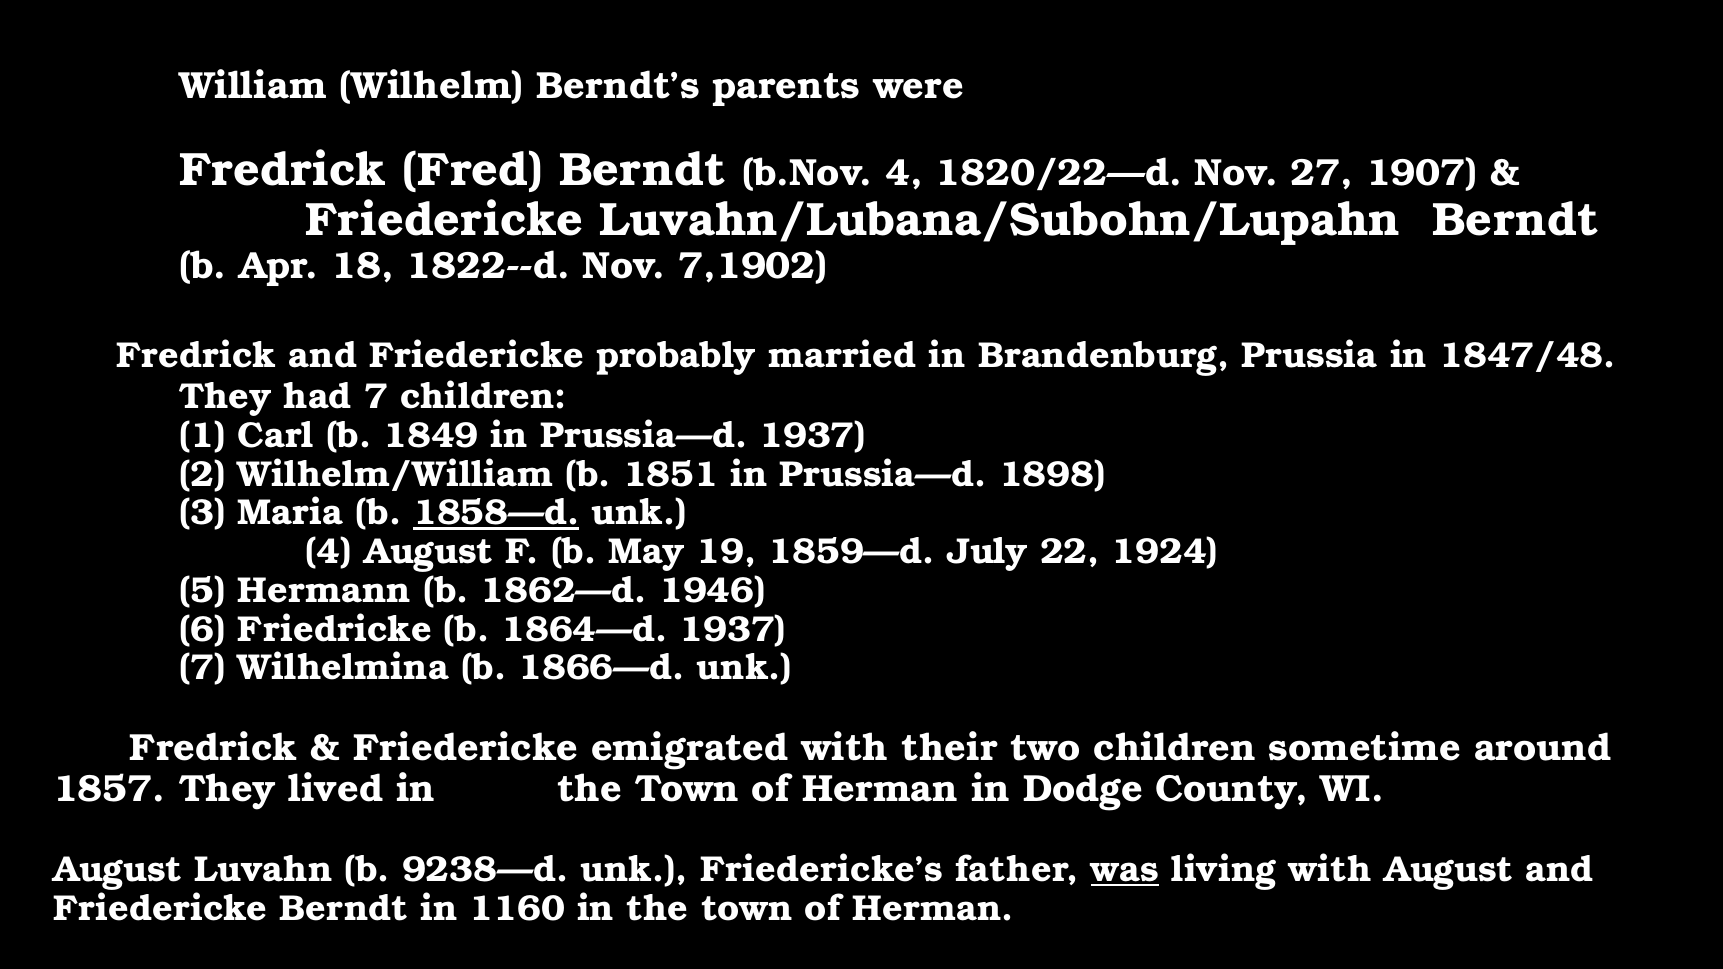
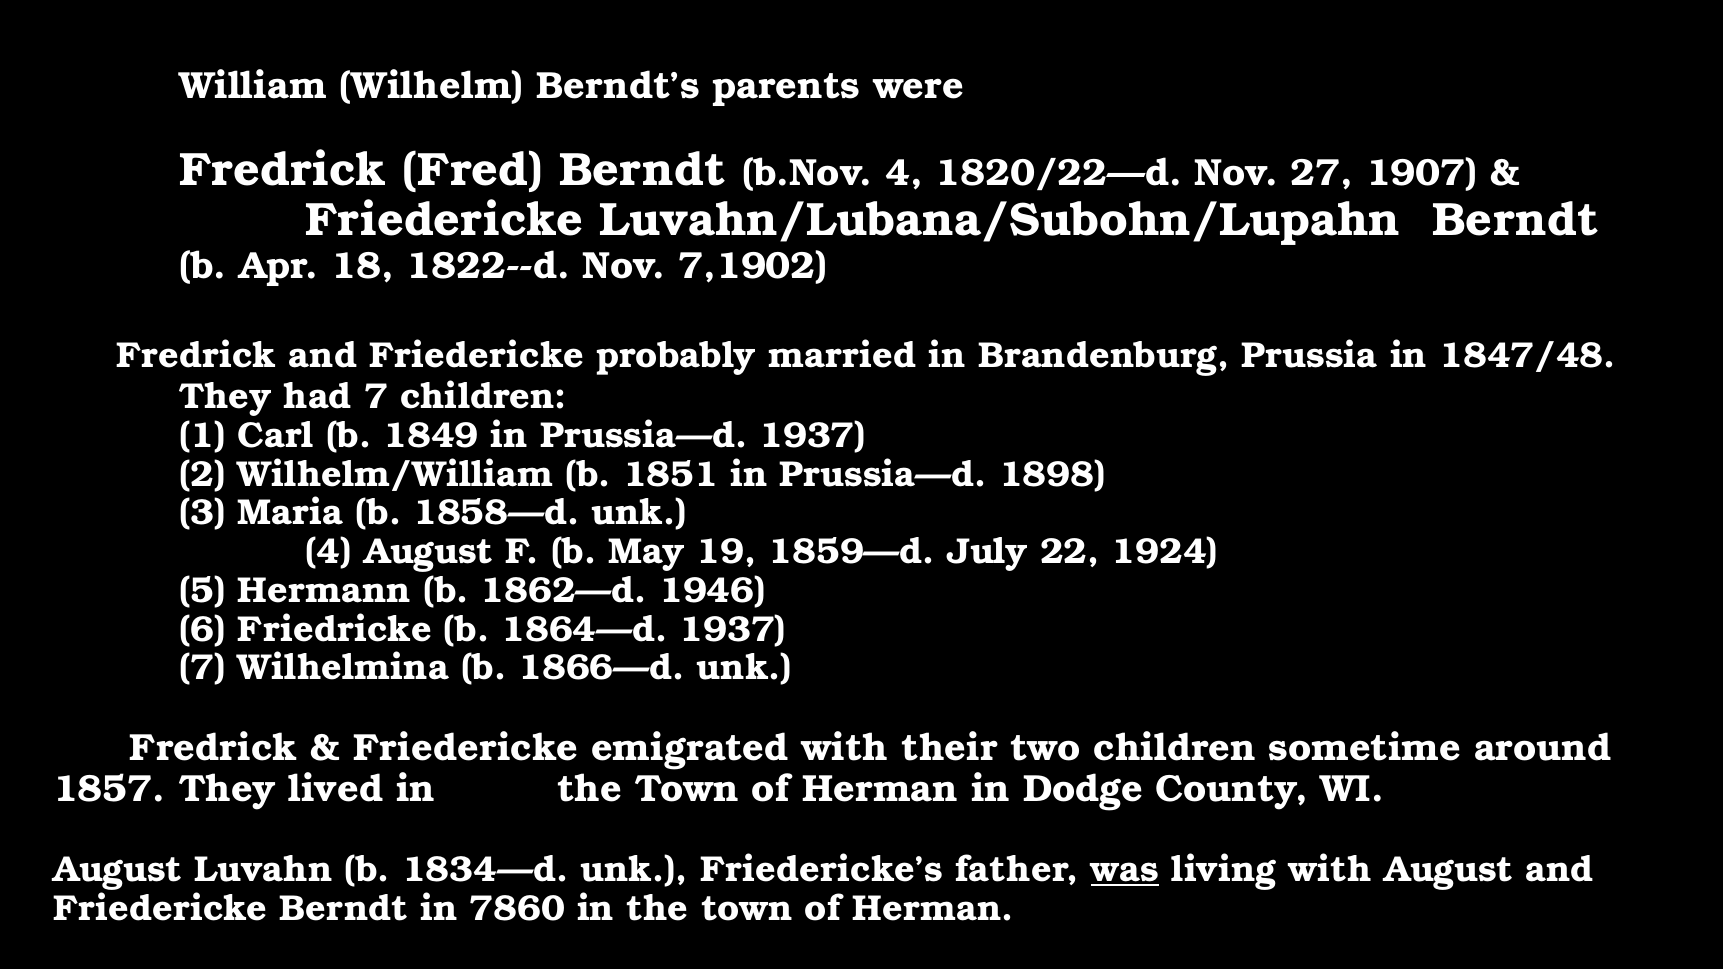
1858—d underline: present -> none
9238—d: 9238—d -> 1834—d
1160: 1160 -> 7860
